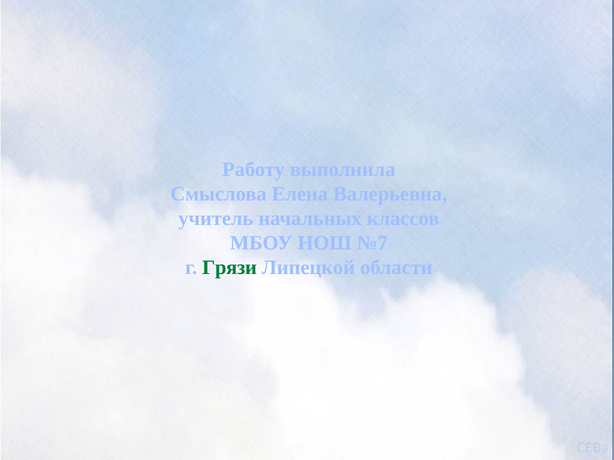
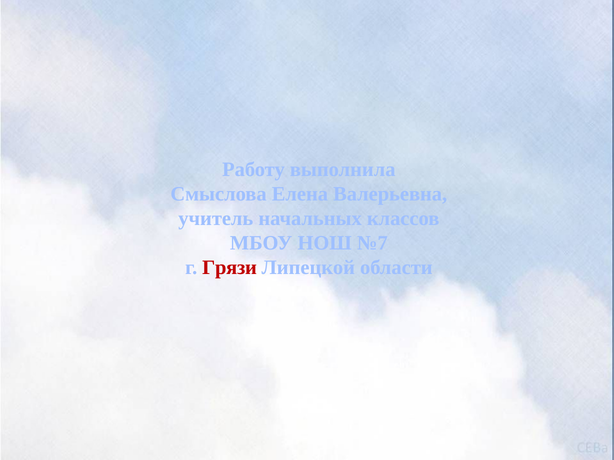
Грязи colour: green -> red
